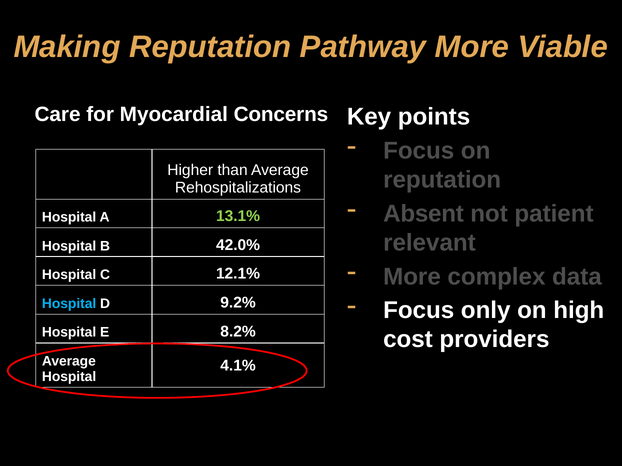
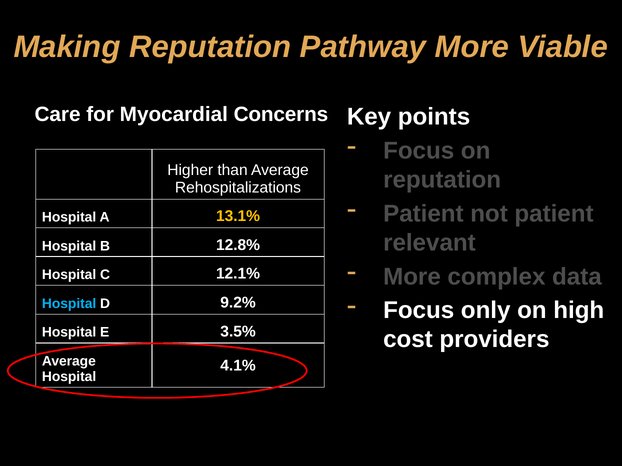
Absent at (424, 214): Absent -> Patient
13.1% colour: light green -> yellow
42.0%: 42.0% -> 12.8%
8.2%: 8.2% -> 3.5%
